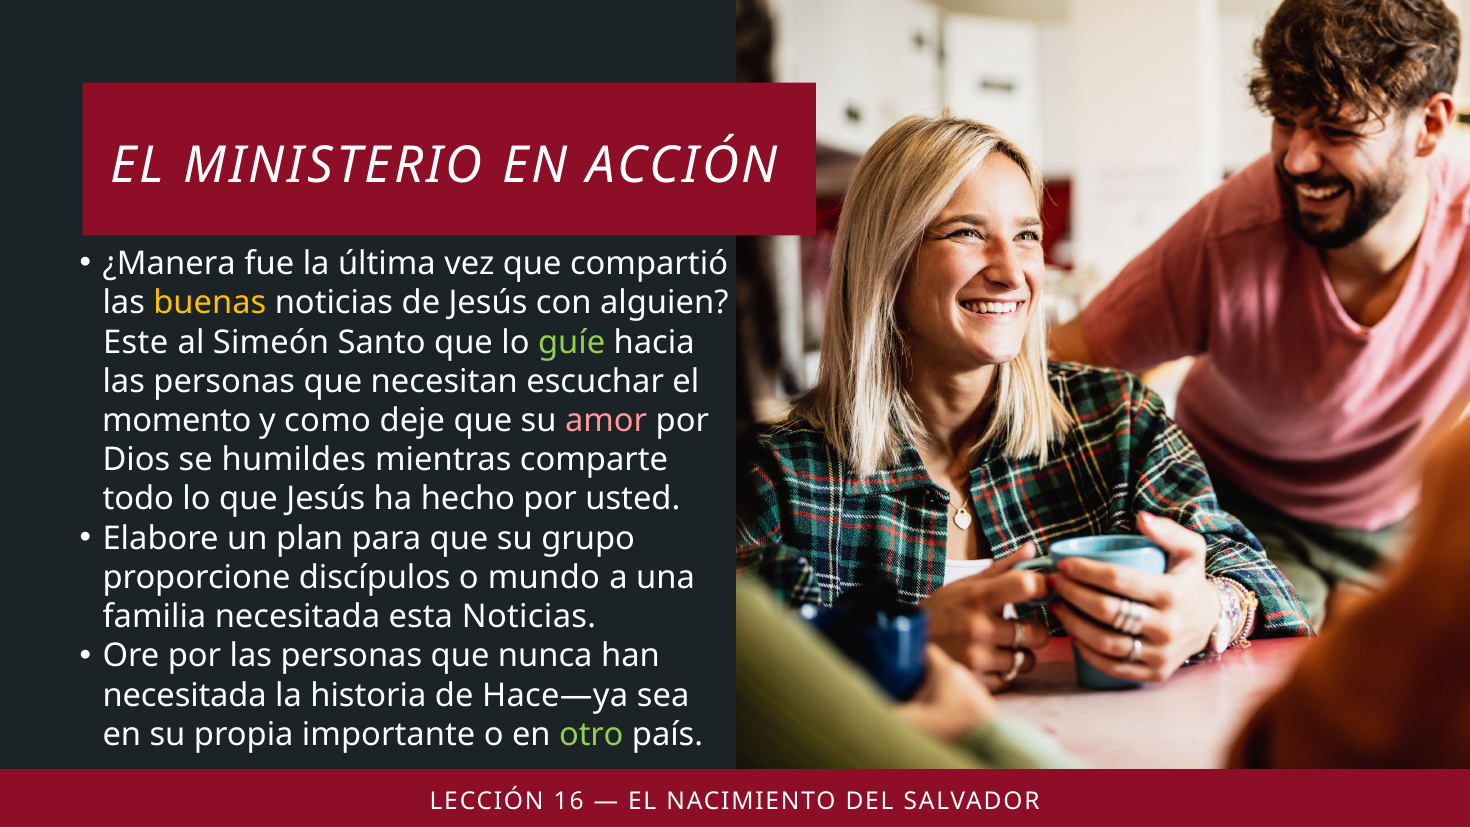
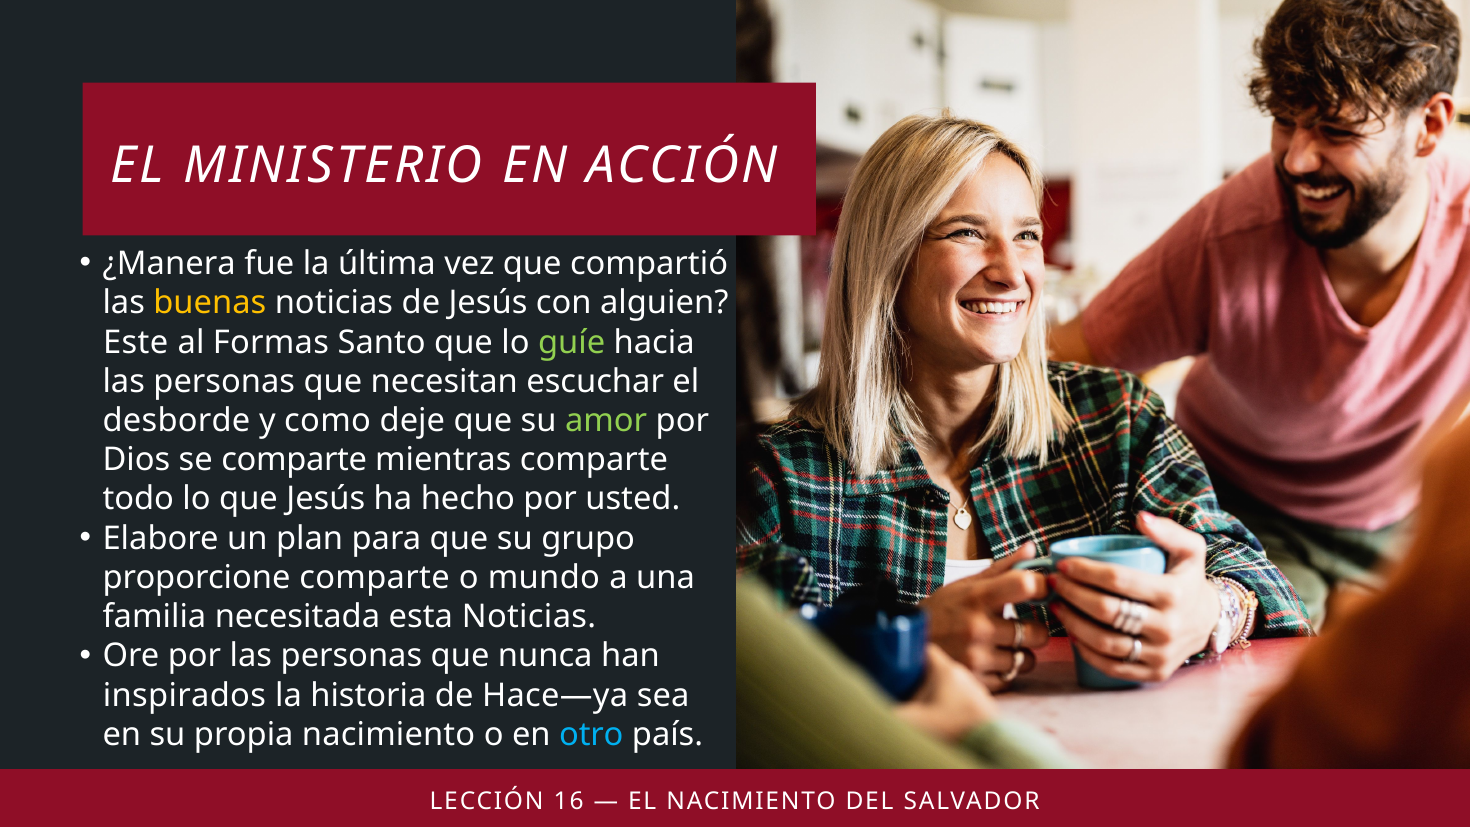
Simeón: Simeón -> Formas
momento: momento -> desborde
amor colour: pink -> light green
se humildes: humildes -> comparte
proporcione discípulos: discípulos -> comparte
necesitada at (185, 695): necesitada -> inspirados
propia importante: importante -> nacimiento
otro colour: light green -> light blue
